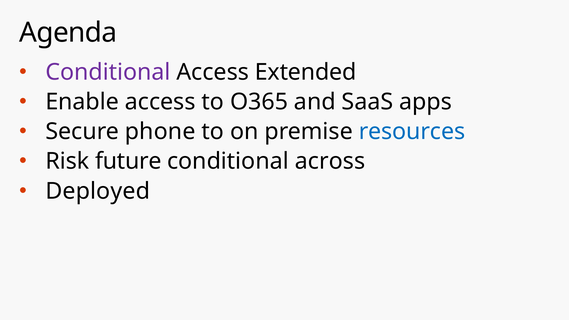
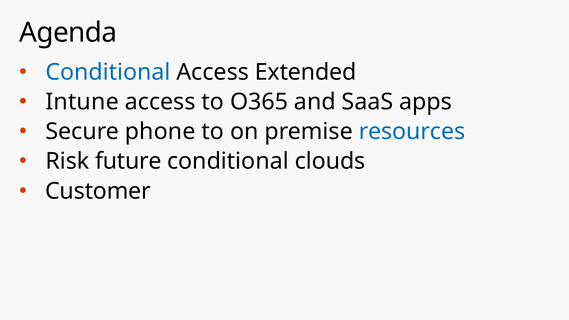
Conditional at (108, 72) colour: purple -> blue
Enable: Enable -> Intune
across: across -> clouds
Deployed: Deployed -> Customer
